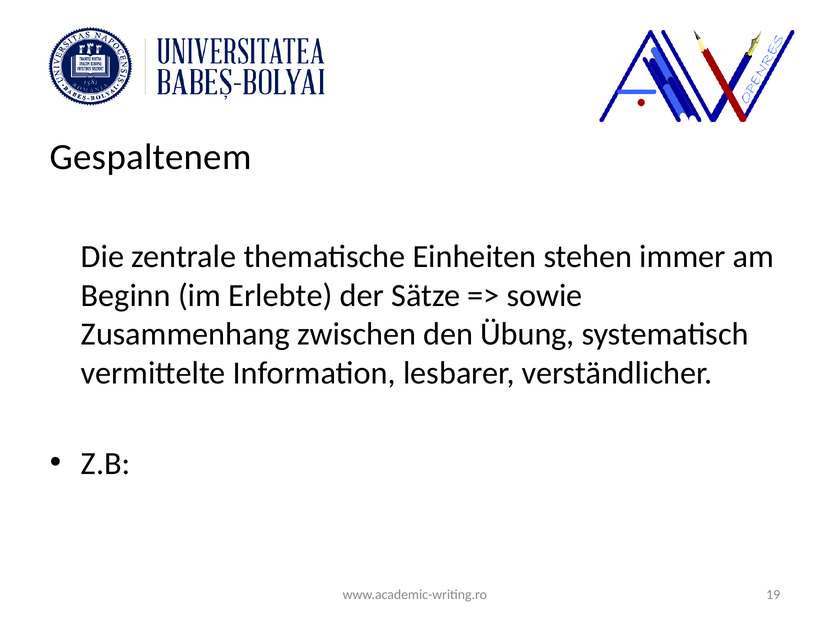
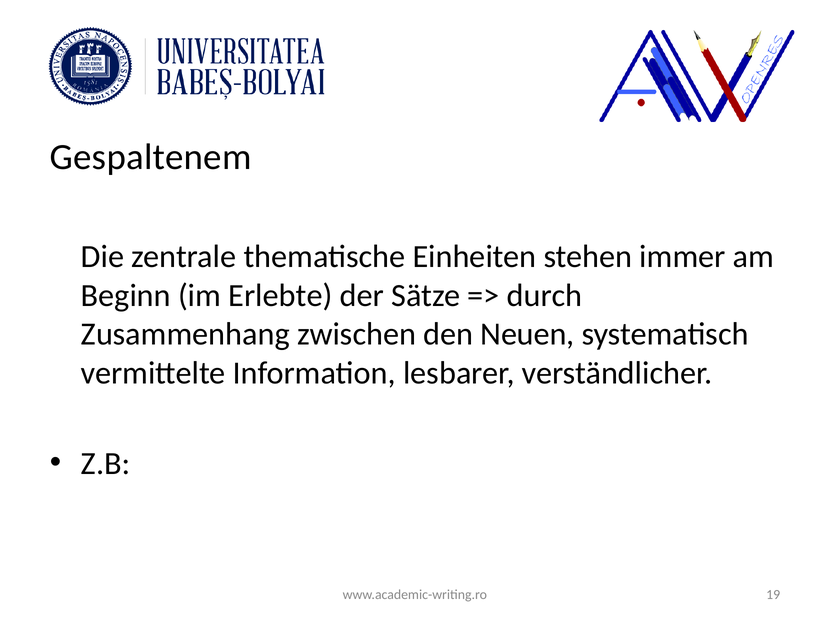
sowie: sowie -> durch
Übung: Übung -> Neuen
